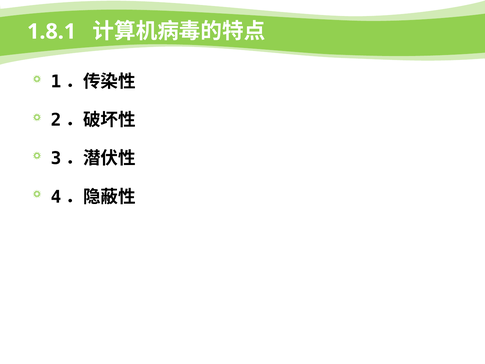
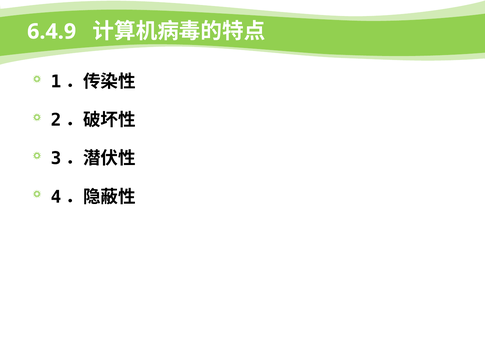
1.8.1: 1.8.1 -> 6.4.9
